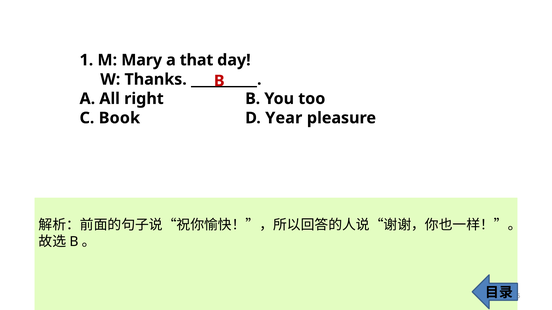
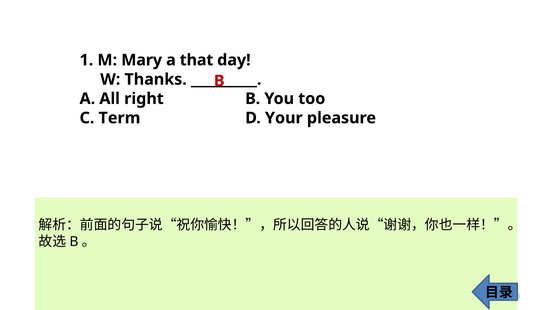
Book: Book -> Term
Year: Year -> Your
